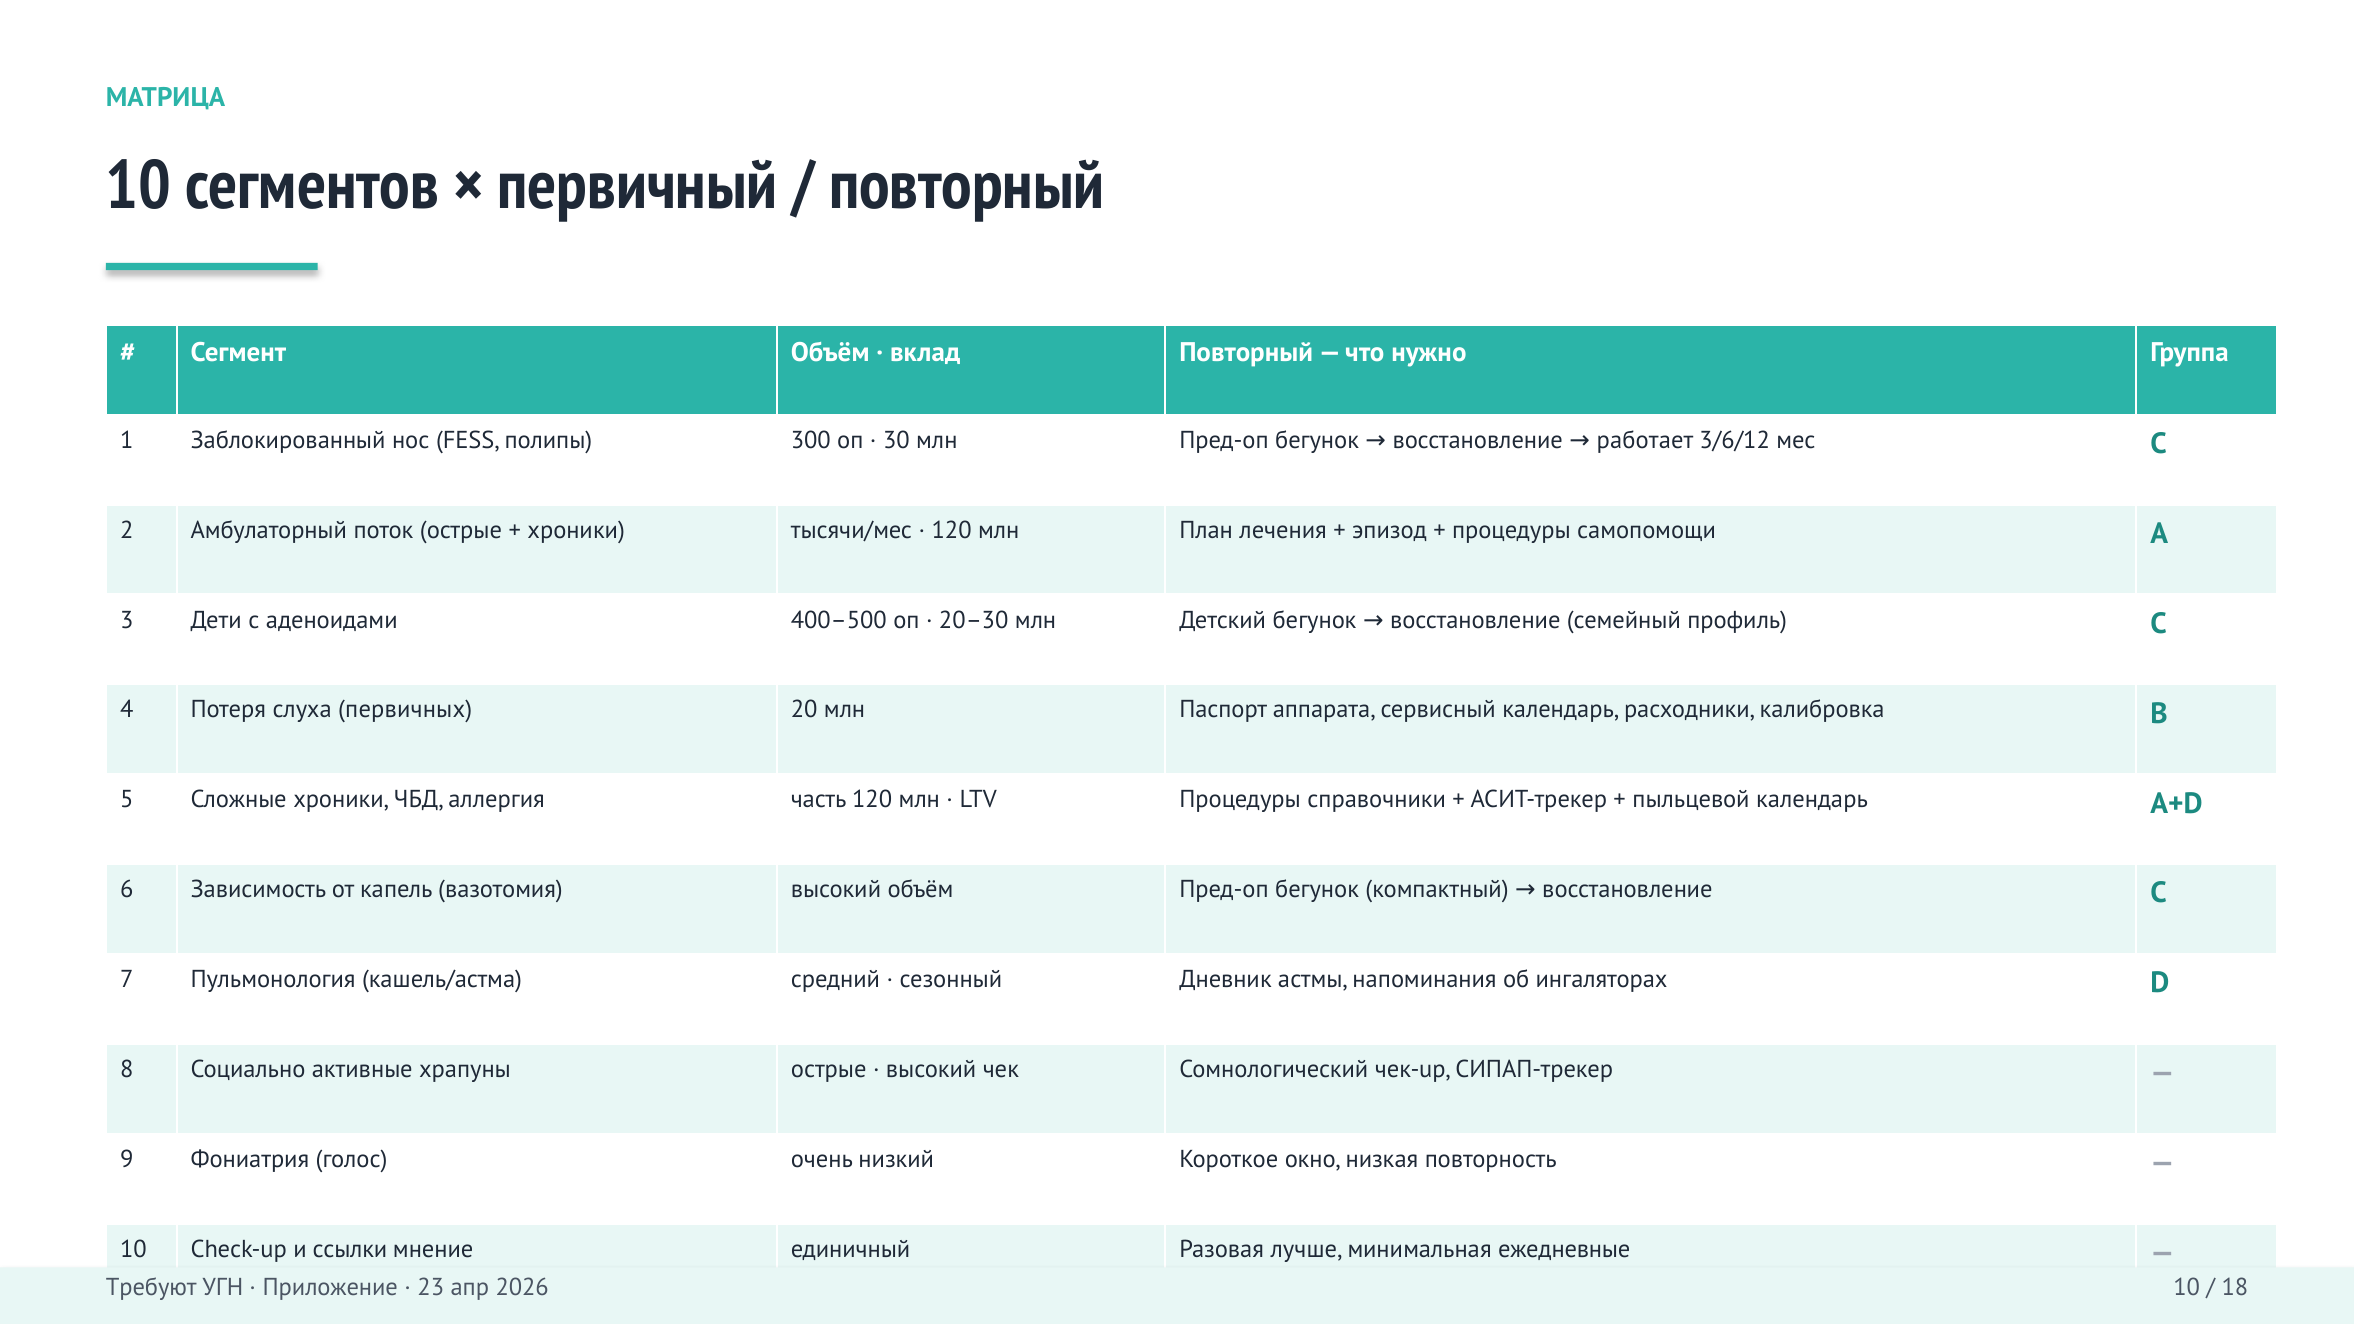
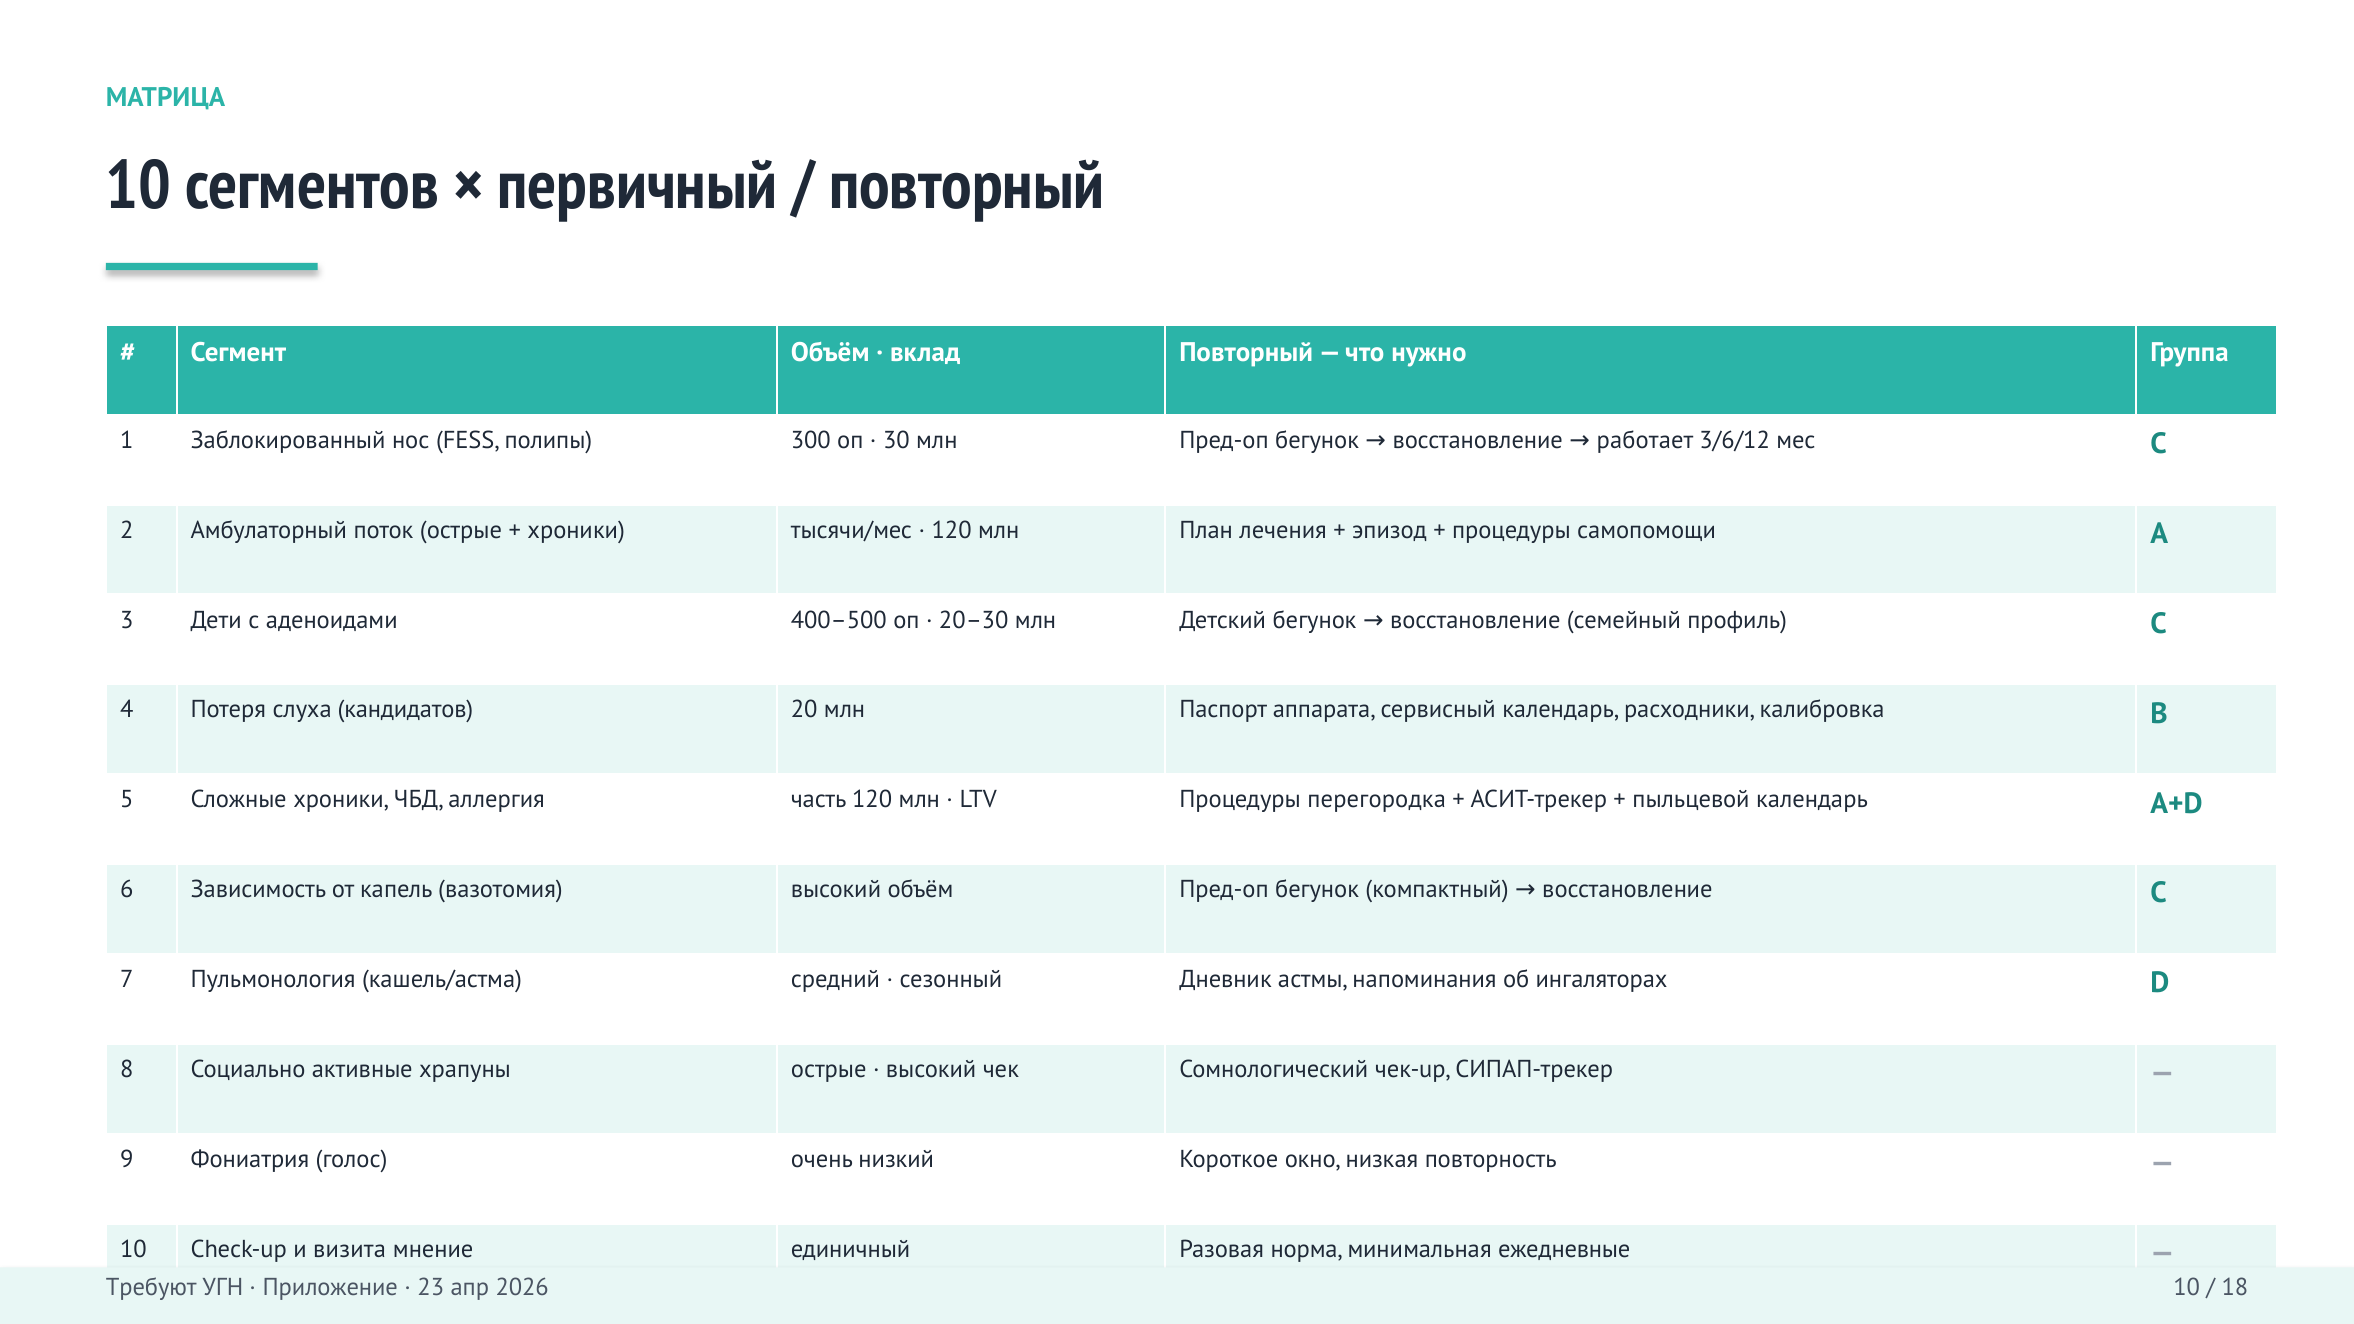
первичных: первичных -> кандидатов
справочники: справочники -> перегородка
ссылки: ссылки -> визита
лучше: лучше -> норма
